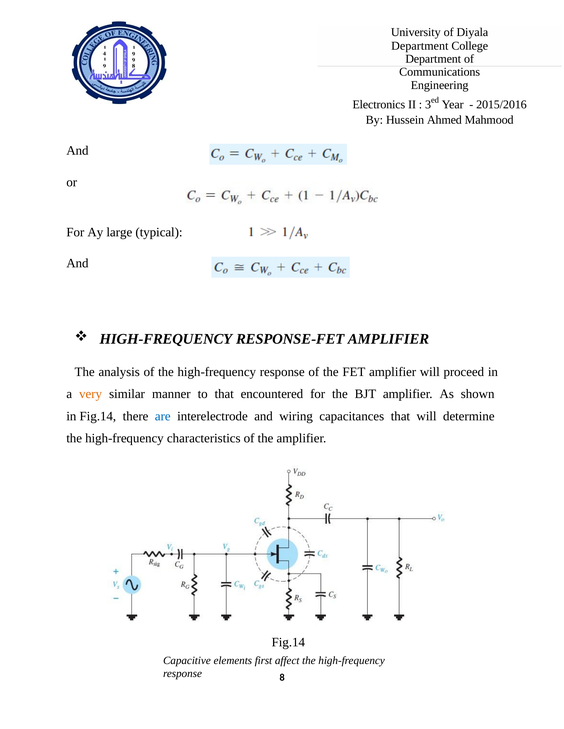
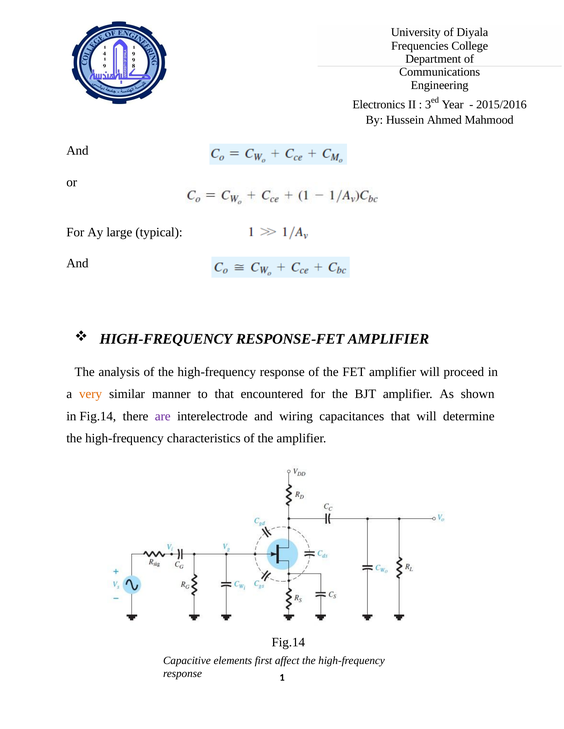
Department at (420, 46): Department -> Frequencies
are colour: blue -> purple
8: 8 -> 1
